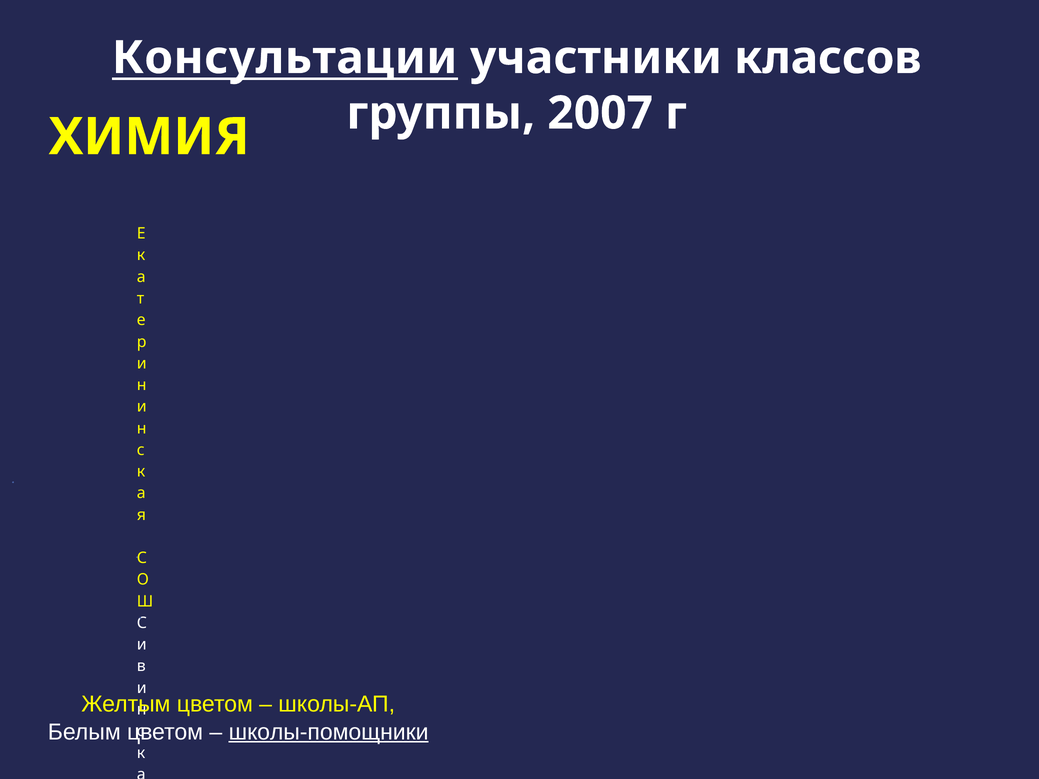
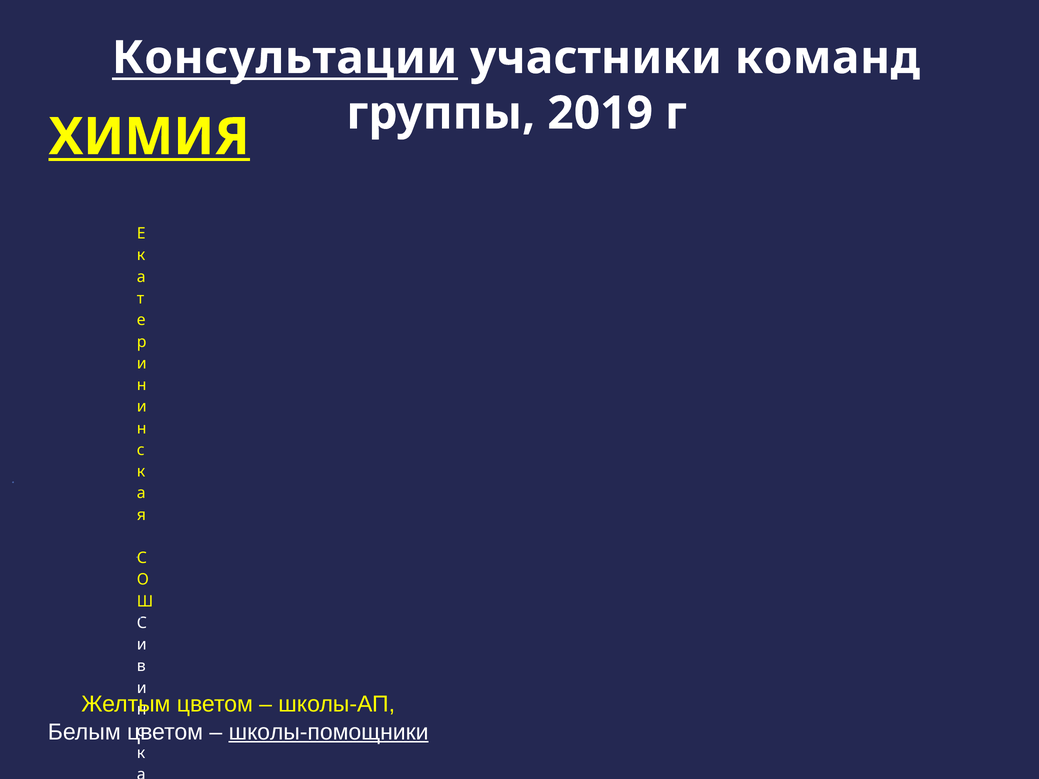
классов: классов -> команд
2007: 2007 -> 2019
ХИМИЯ underline: none -> present
